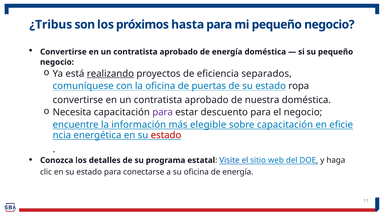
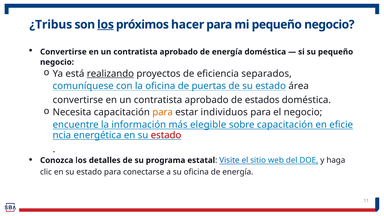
los at (106, 25) underline: none -> present
hasta: hasta -> hacer
ropa: ropa -> área
nuestra: nuestra -> estados
para at (163, 112) colour: purple -> orange
descuento: descuento -> individuos
